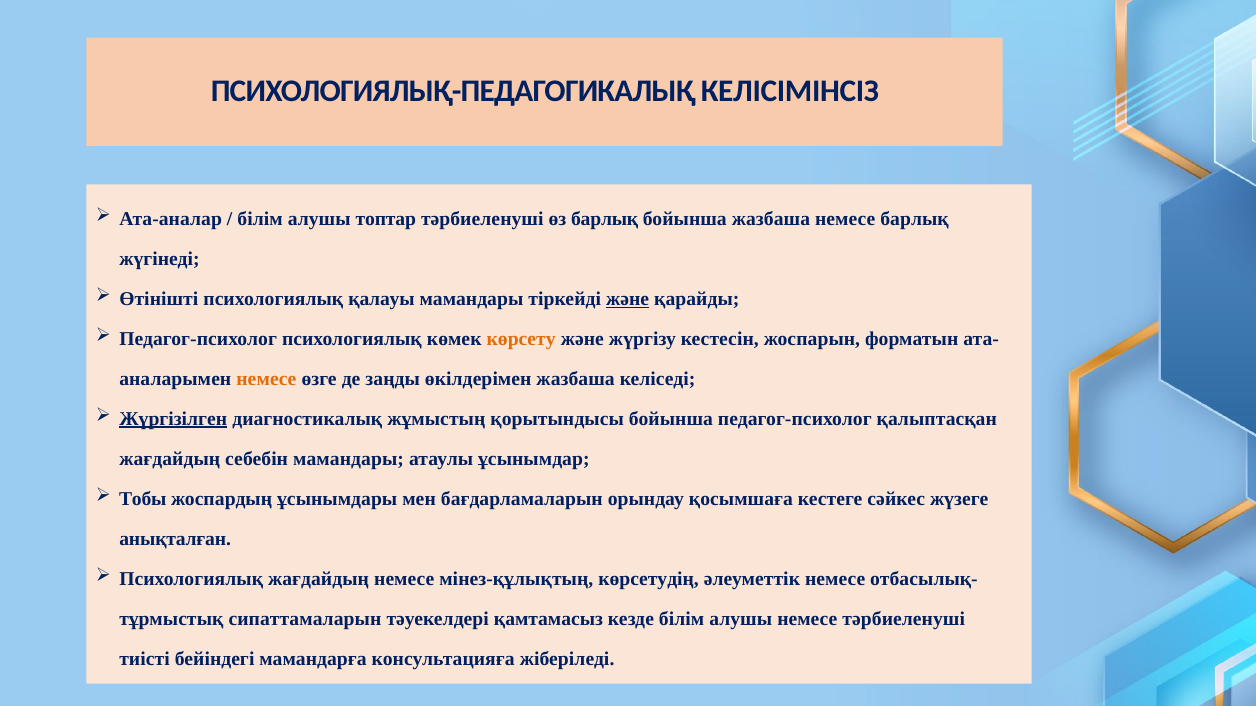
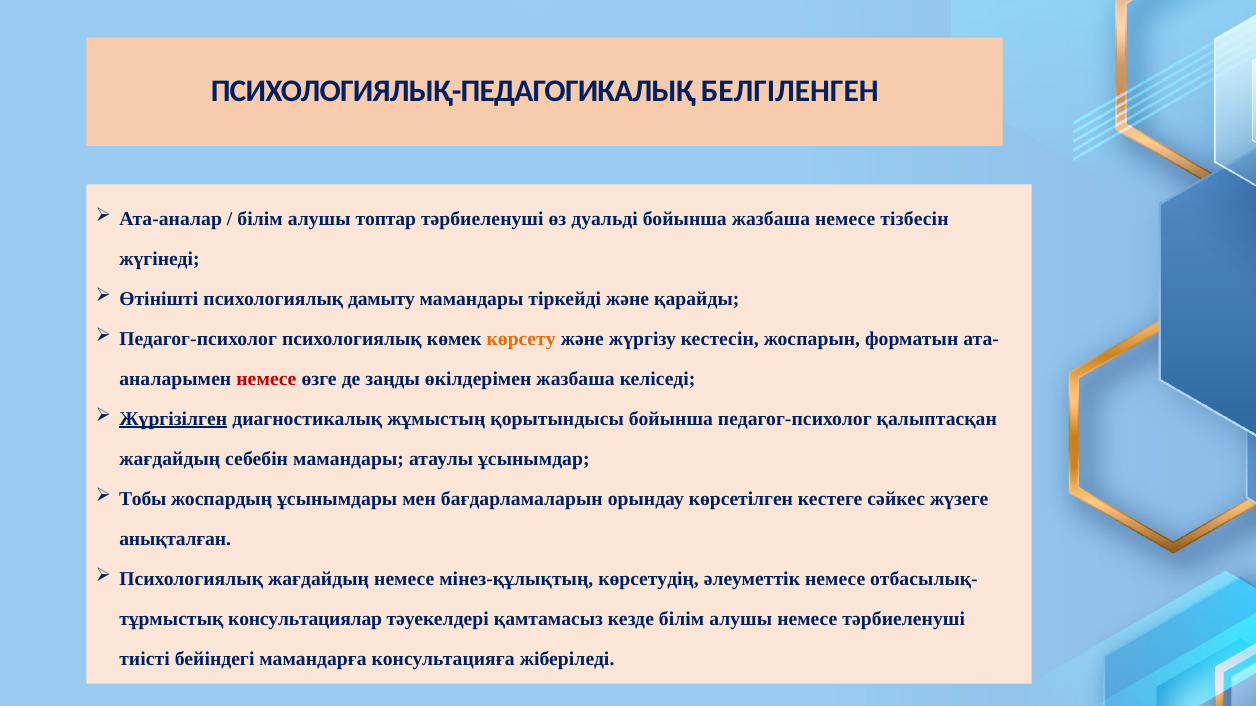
КЕЛІСІМІНСІЗ: КЕЛІСІМІНСІЗ -> БЕЛГІЛЕНГЕН
өз барлық: барлық -> дуальді
немесе барлық: барлық -> тізбесін
қалауы: қалауы -> дамыту
және at (628, 299) underline: present -> none
немесе at (266, 379) colour: orange -> red
қосымшаға: қосымшаға -> көрсетілген
сипаттамаларын: сипаттамаларын -> консультациялар
